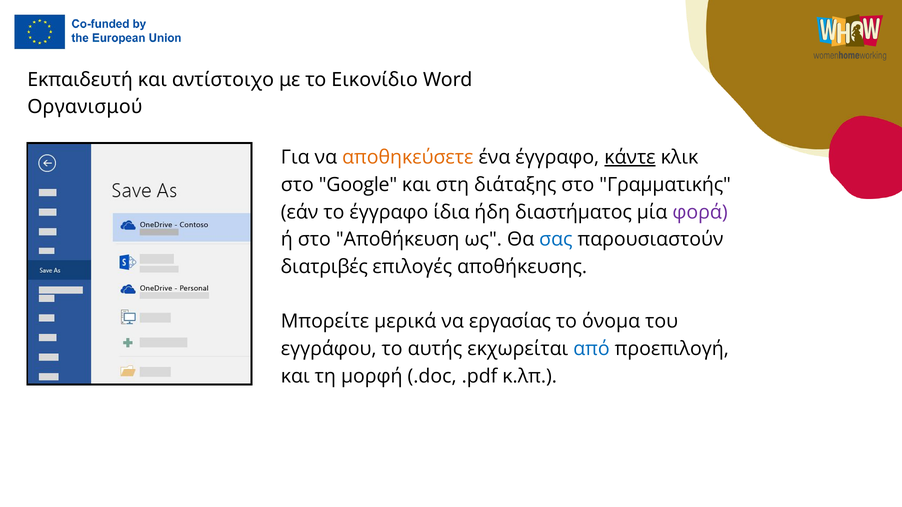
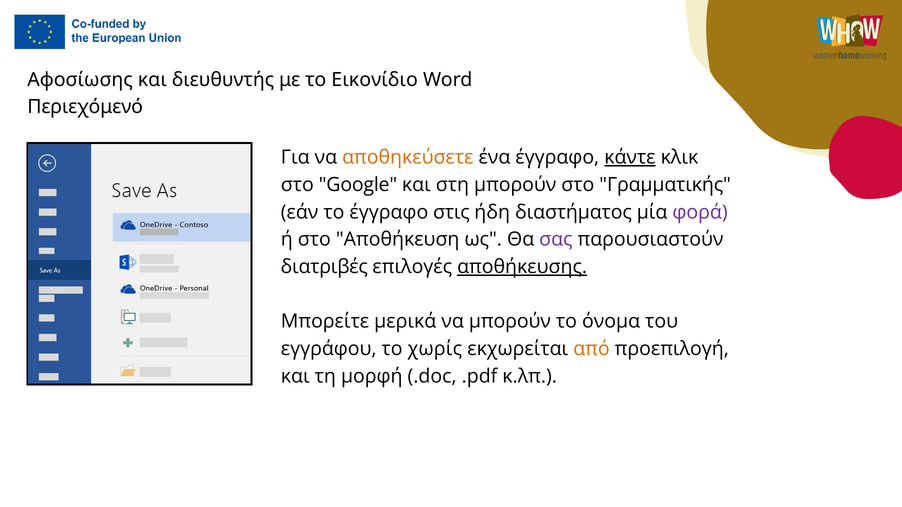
Εκπαιδευτή: Εκπαιδευτή -> Αφοσίωσης
αντίστοιχο: αντίστοιχο -> διευθυντής
Οργανισμού: Οργανισμού -> Περιεχόμενό
στη διάταξης: διάταξης -> μπορούν
ίδια: ίδια -> στις
σας colour: blue -> purple
αποθήκευσης underline: none -> present
να εργασίας: εργασίας -> μπορούν
αυτής: αυτής -> χωρίς
από colour: blue -> orange
